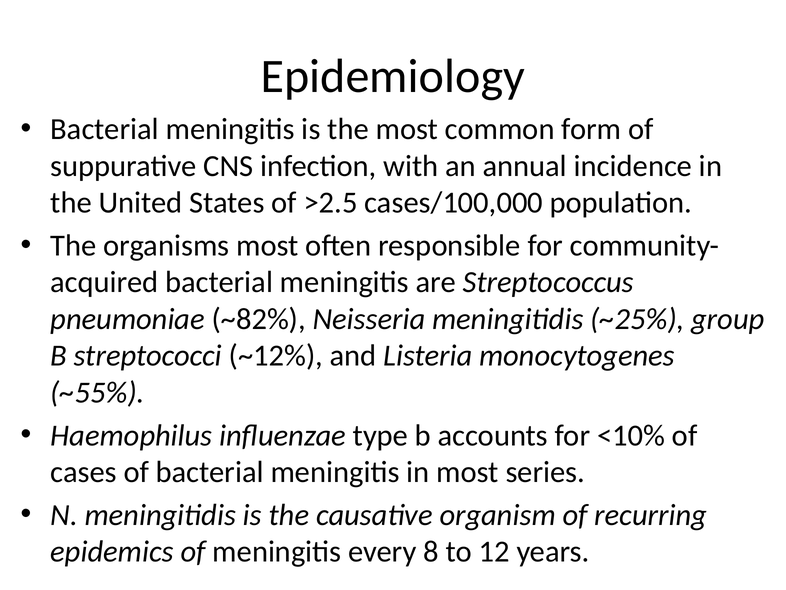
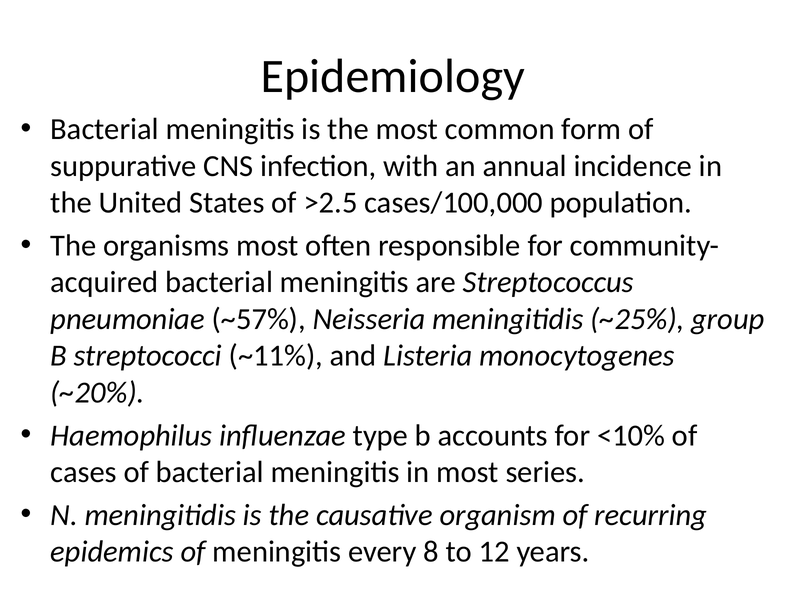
~82%: ~82% -> ~57%
~12%: ~12% -> ~11%
~55%: ~55% -> ~20%
